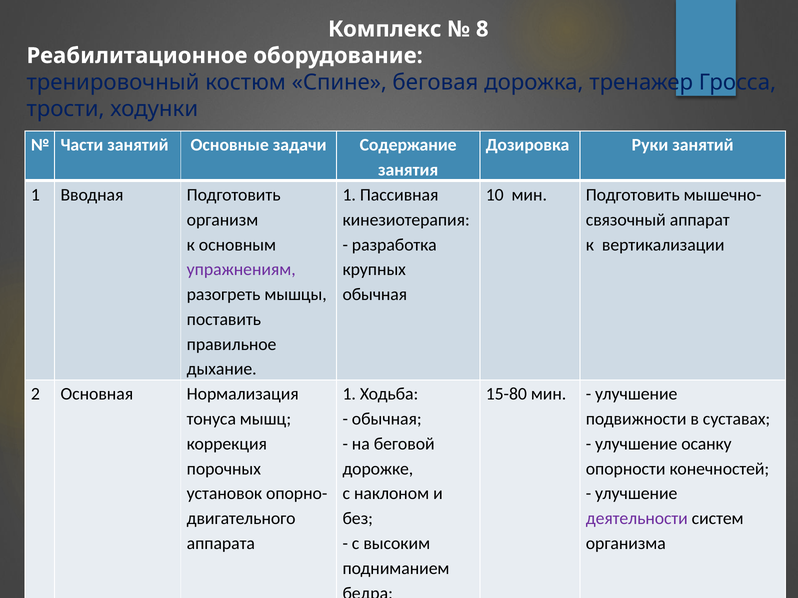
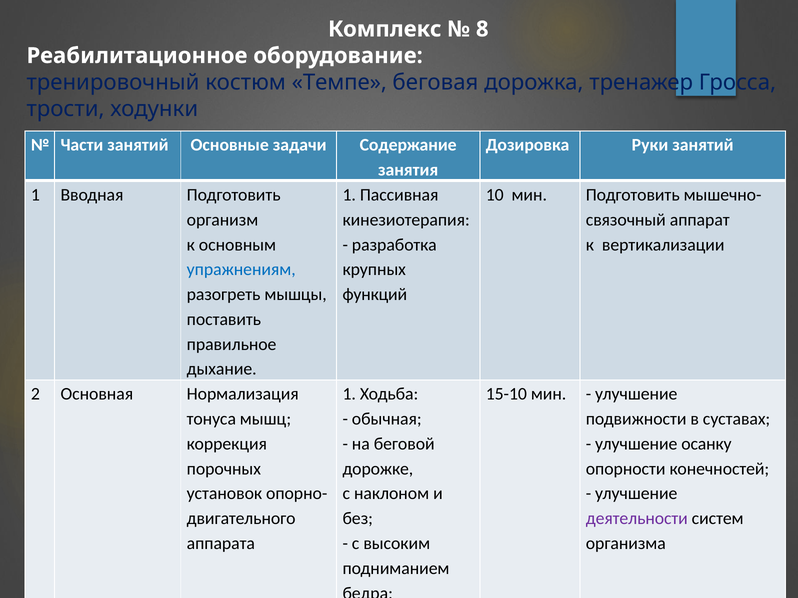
Спине: Спине -> Темпе
упражнениям colour: purple -> blue
обычная at (375, 295): обычная -> функций
15-80: 15-80 -> 15-10
